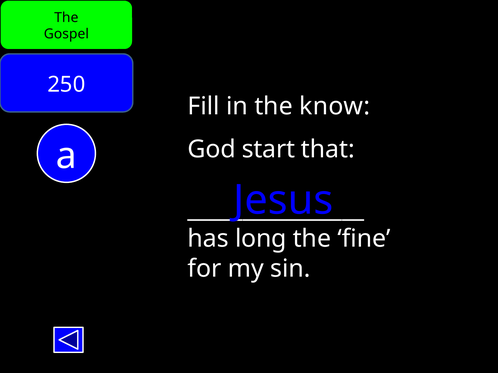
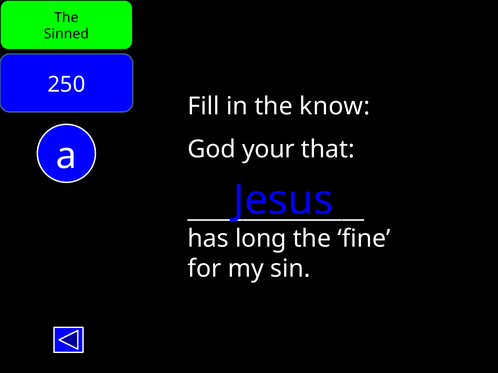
Gospel: Gospel -> Sinned
start: start -> your
